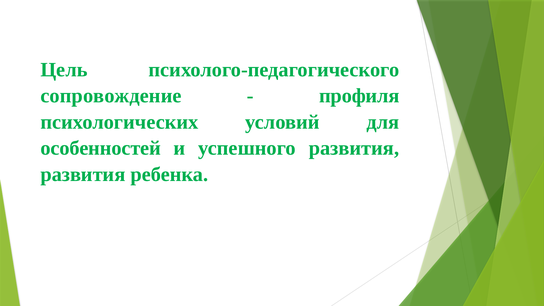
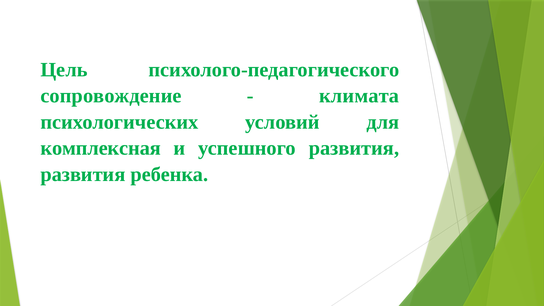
профиля: профиля -> климата
особенностей: особенностей -> комплексная
